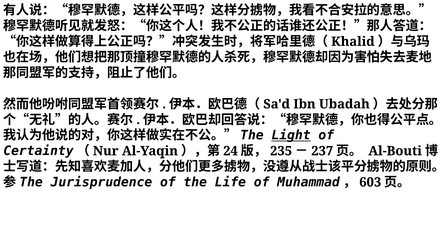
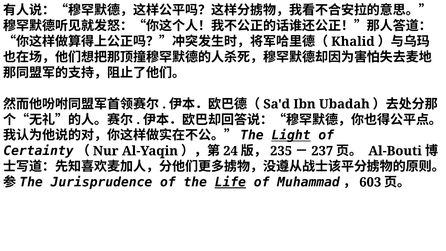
Life underline: none -> present
